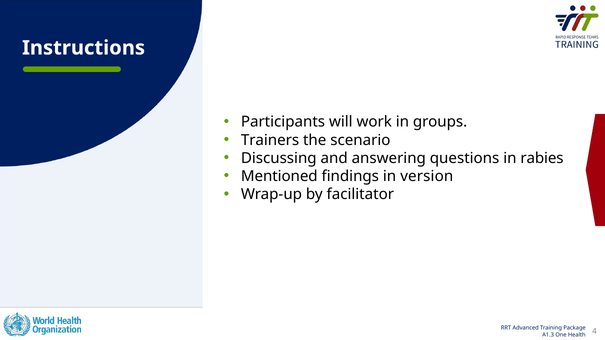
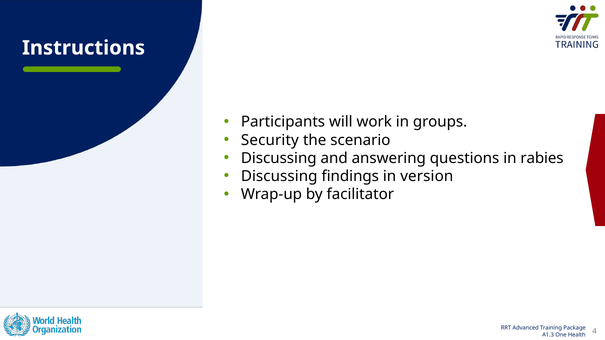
Trainers: Trainers -> Security
Mentioned at (279, 176): Mentioned -> Discussing
